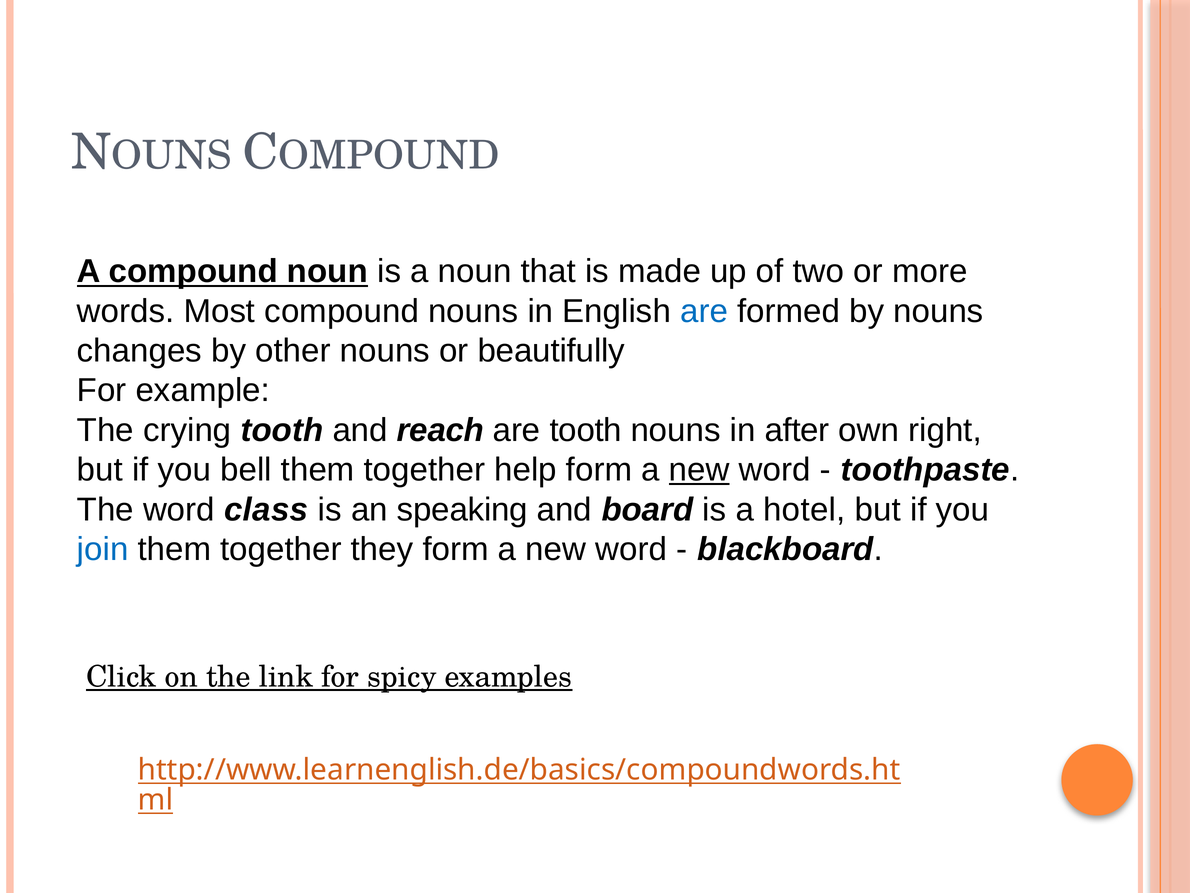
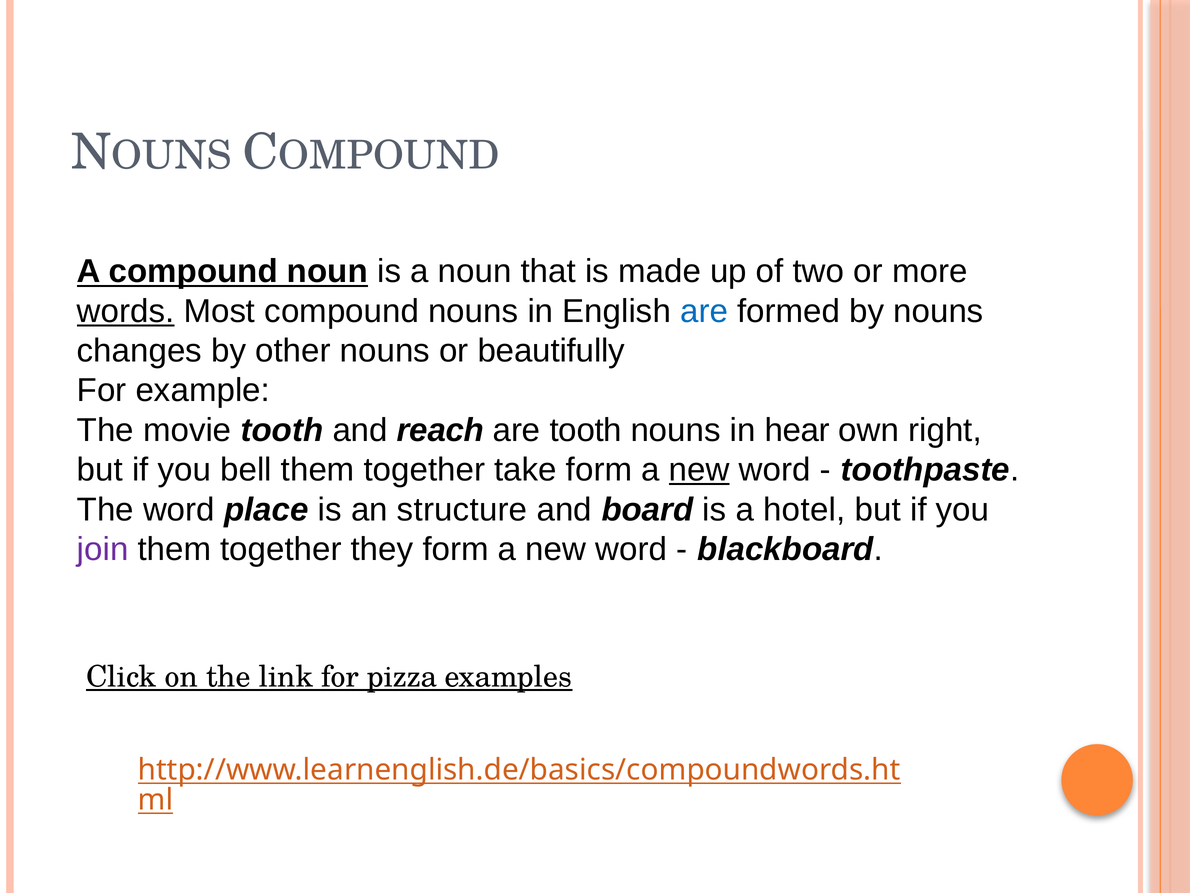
words underline: none -> present
crying: crying -> movie
after: after -> hear
help: help -> take
class: class -> place
speaking: speaking -> structure
join colour: blue -> purple
spicy: spicy -> pizza
